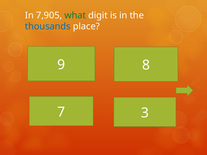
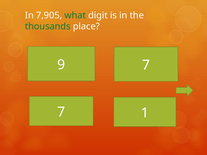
thousands colour: blue -> green
9 8: 8 -> 7
3: 3 -> 1
